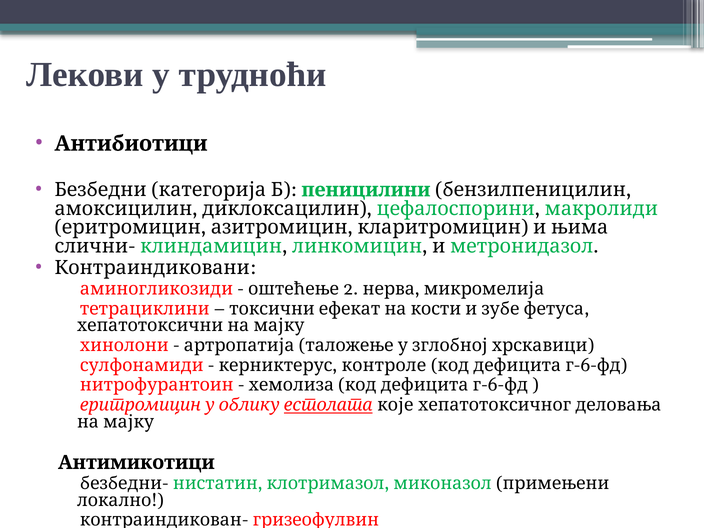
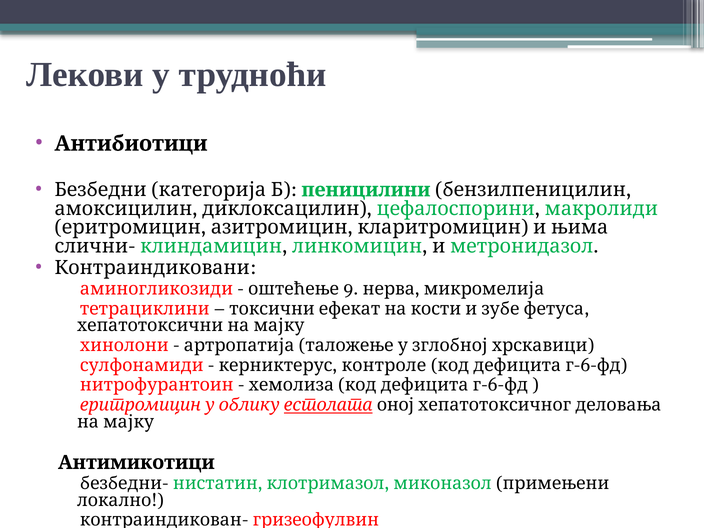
2: 2 -> 9
које: које -> оној
